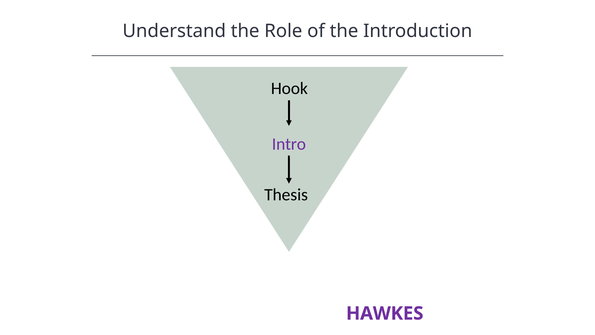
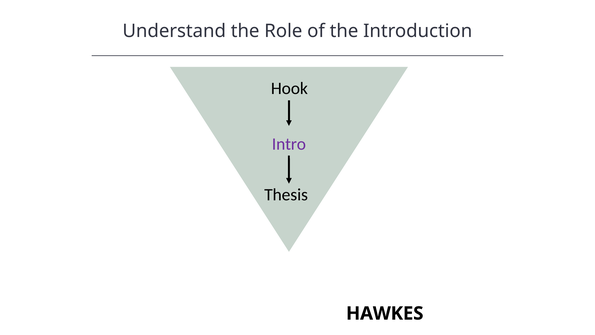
HAWKES colour: purple -> black
